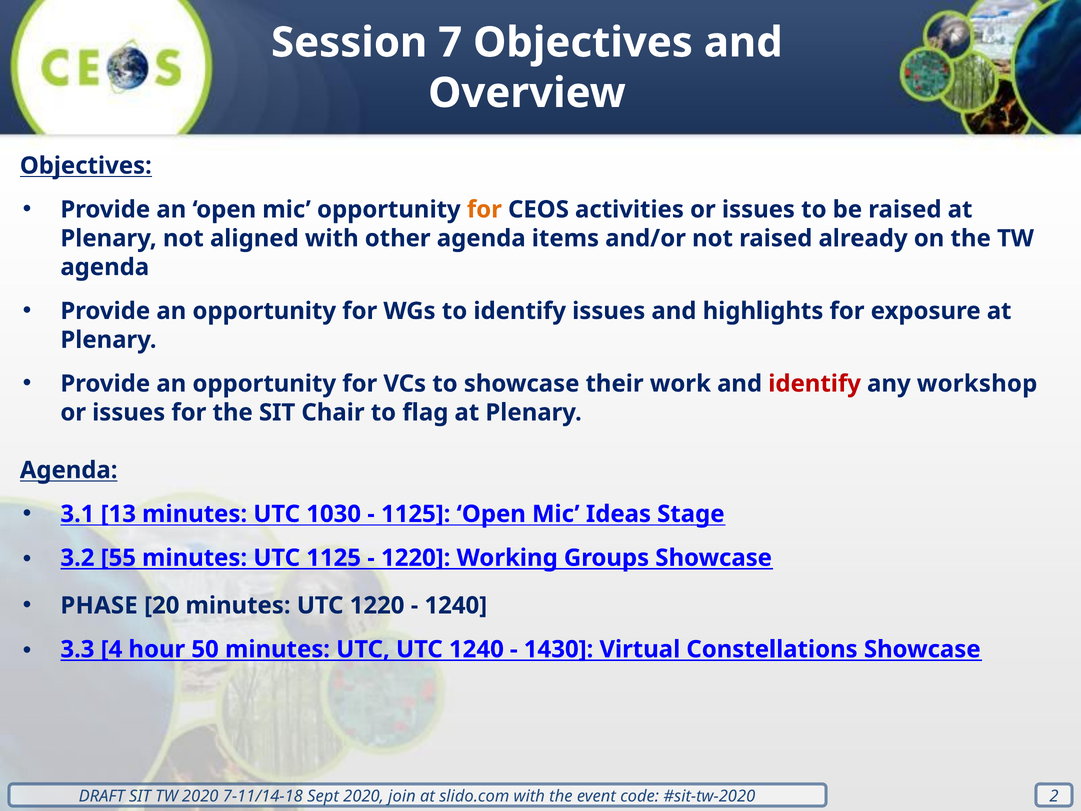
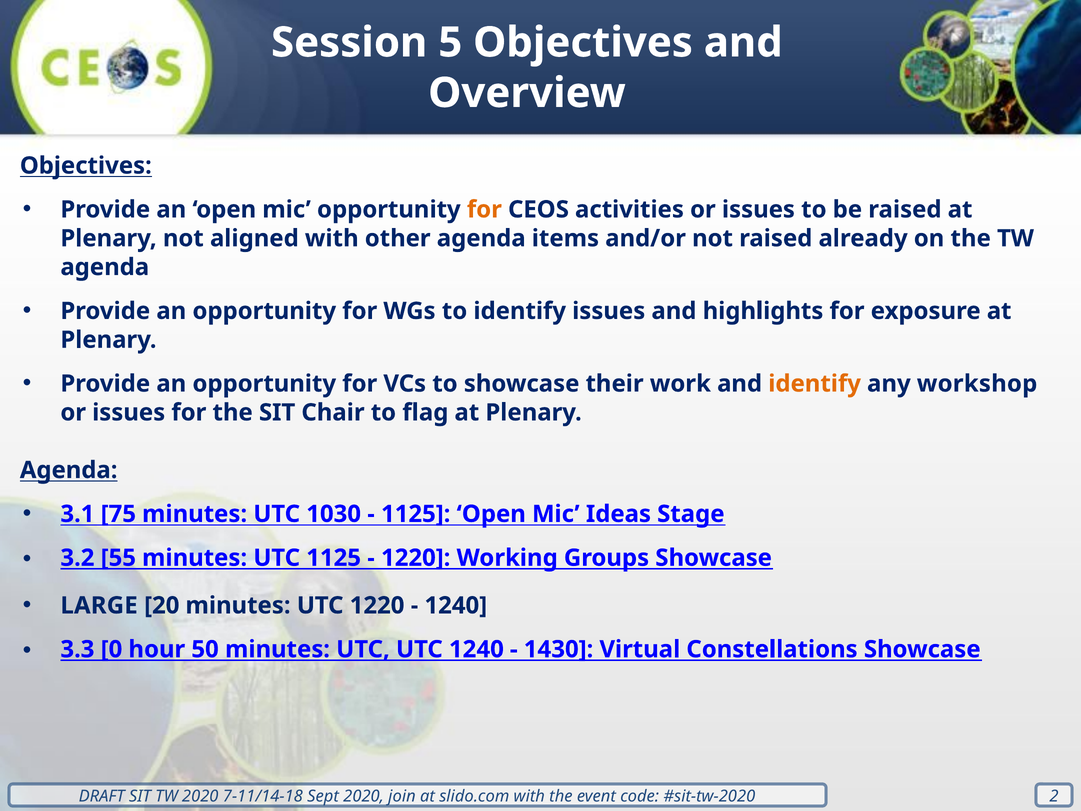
7: 7 -> 5
identify at (815, 384) colour: red -> orange
13: 13 -> 75
PHASE: PHASE -> LARGE
4: 4 -> 0
